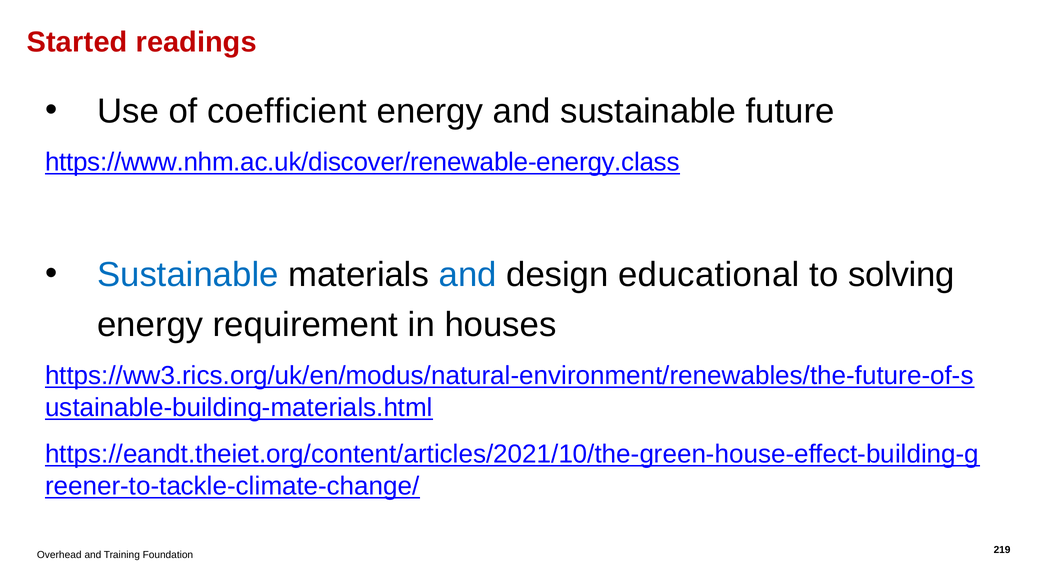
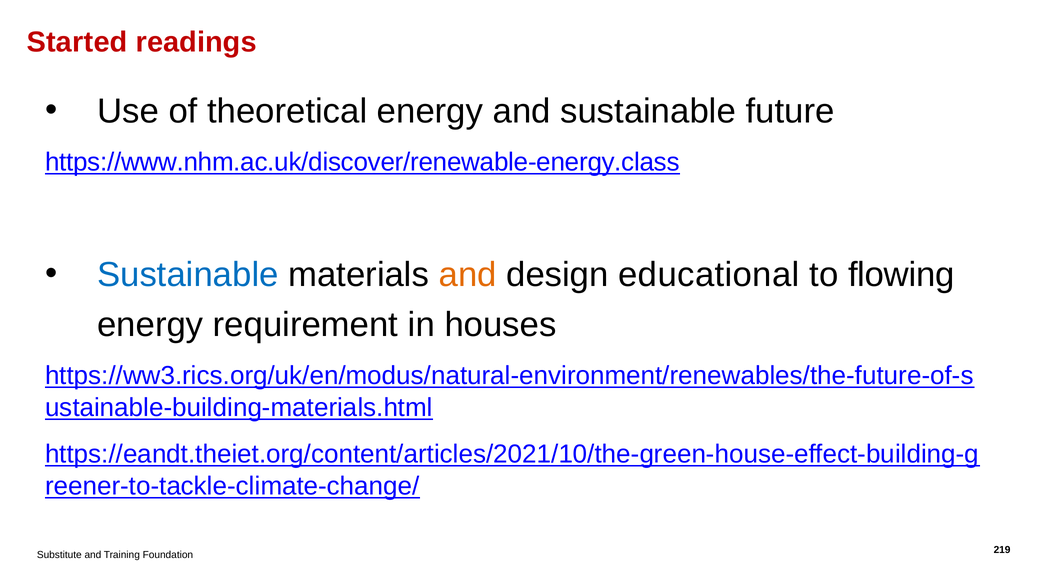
coefficient: coefficient -> theoretical
and at (468, 275) colour: blue -> orange
solving: solving -> flowing
Overhead: Overhead -> Substitute
